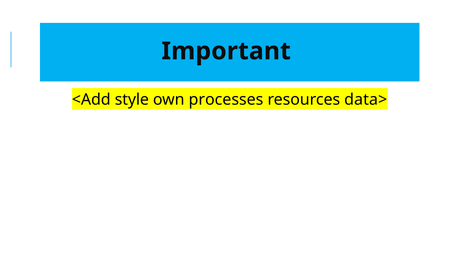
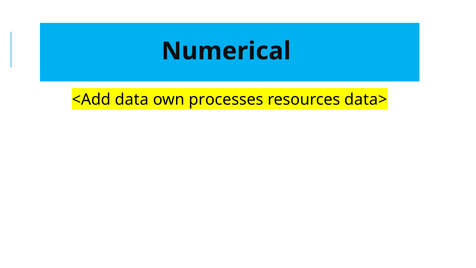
Important: Important -> Numerical
style: style -> data
